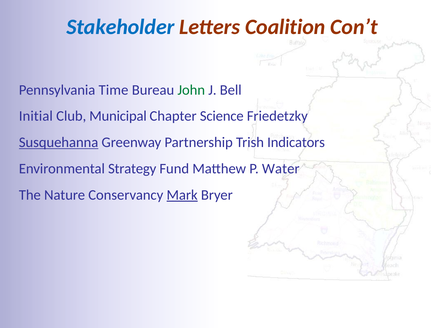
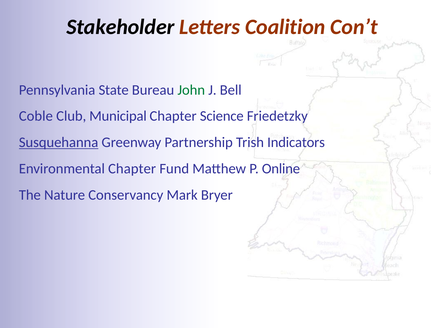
Stakeholder colour: blue -> black
Time: Time -> State
Initial: Initial -> Coble
Environmental Strategy: Strategy -> Chapter
Water: Water -> Online
Mark underline: present -> none
